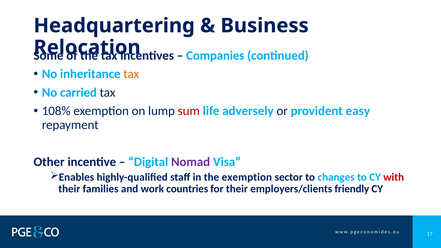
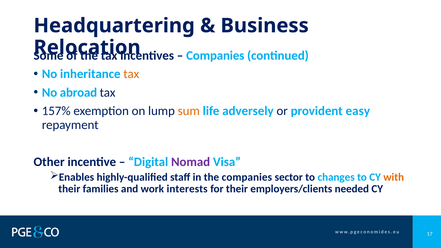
carried: carried -> abroad
108%: 108% -> 157%
sum colour: red -> orange
the exemption: exemption -> companies
with colour: red -> orange
countries: countries -> interests
friendly: friendly -> needed
